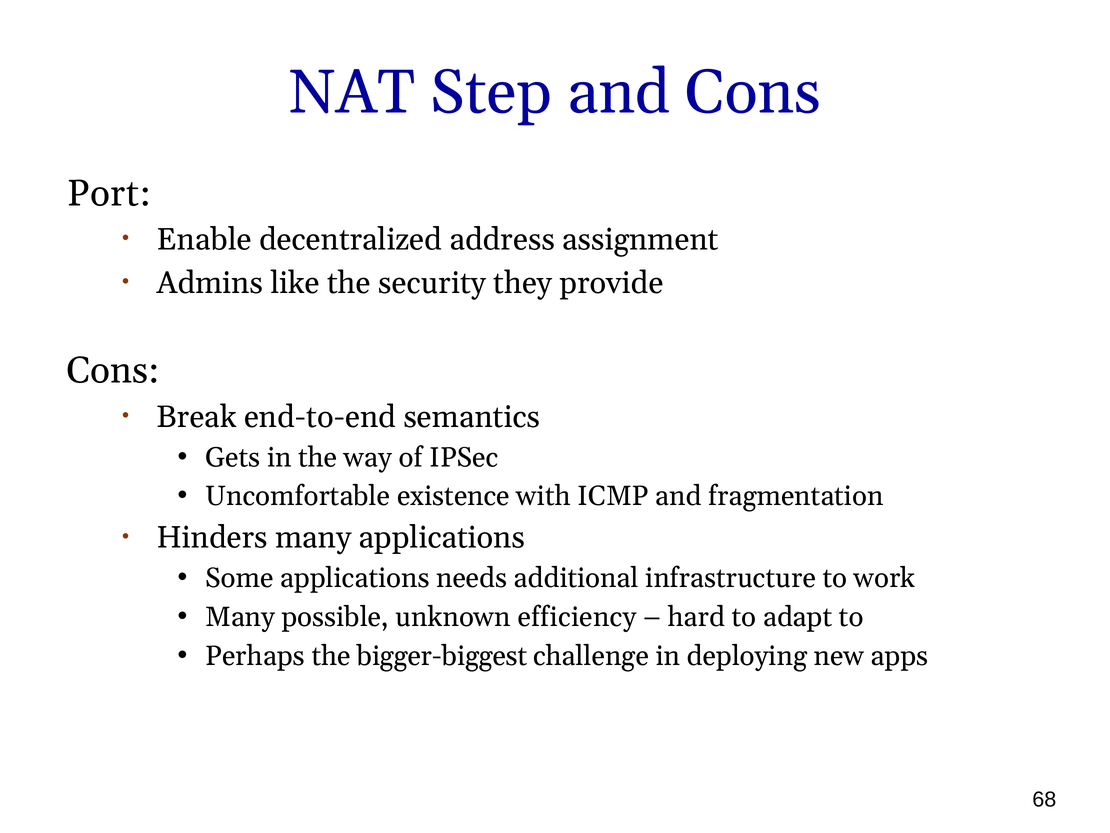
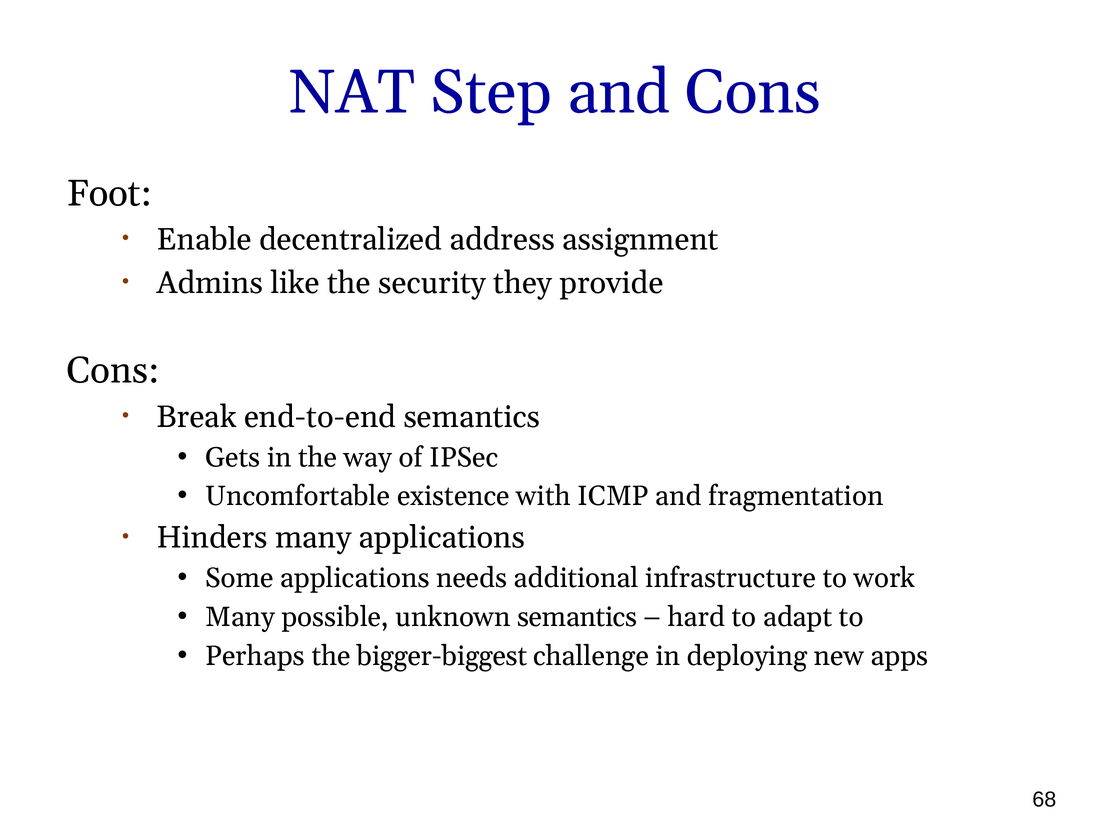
Port: Port -> Foot
unknown efficiency: efficiency -> semantics
